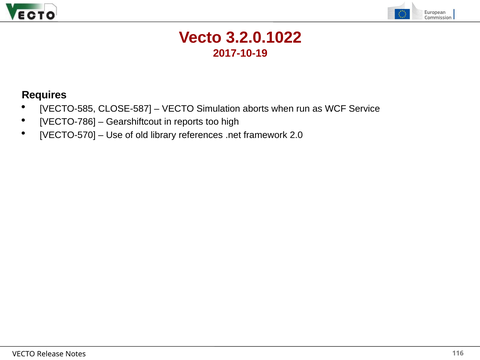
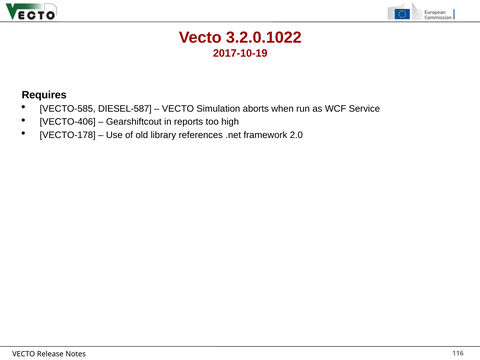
CLOSE-587: CLOSE-587 -> DIESEL-587
VECTO-786: VECTO-786 -> VECTO-406
VECTO-570: VECTO-570 -> VECTO-178
